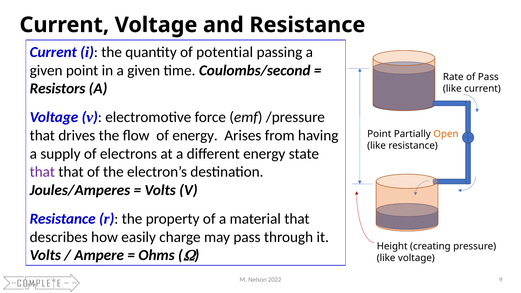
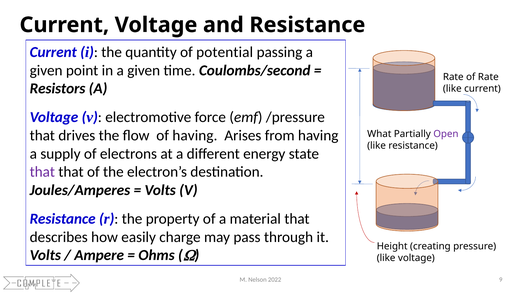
of Pass: Pass -> Rate
of energy: energy -> having
Point at (379, 134): Point -> What
Open colour: orange -> purple
